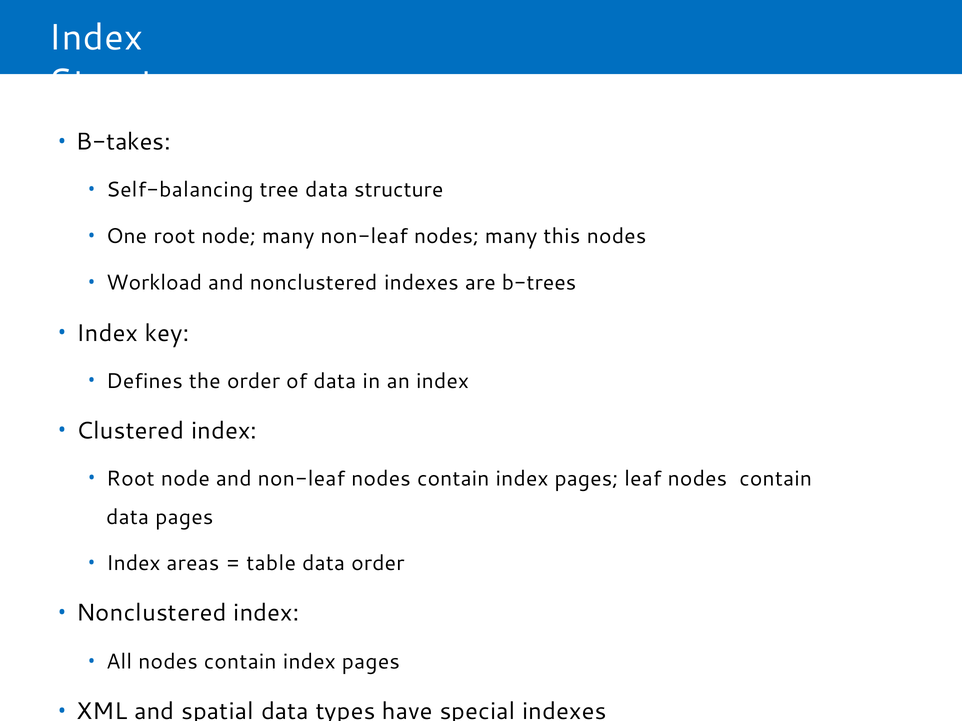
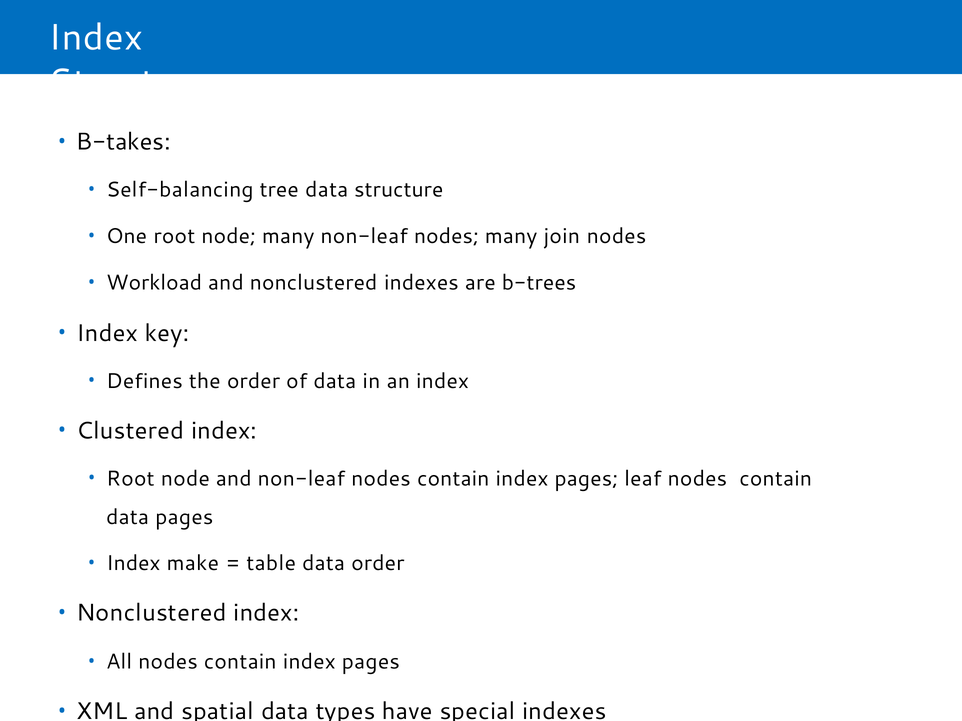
this: this -> join
areas: areas -> make
